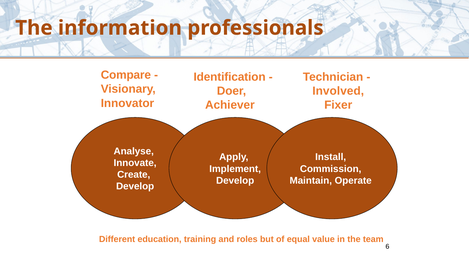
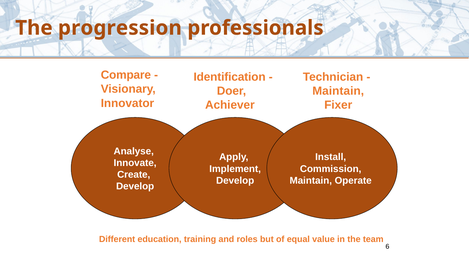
information: information -> progression
Involved at (338, 91): Involved -> Maintain
